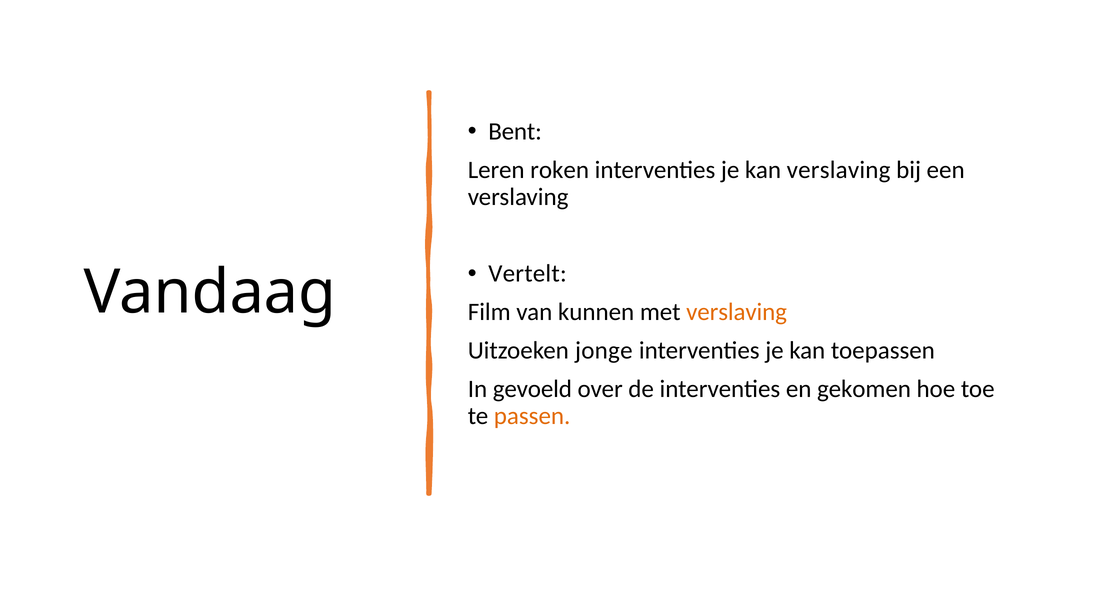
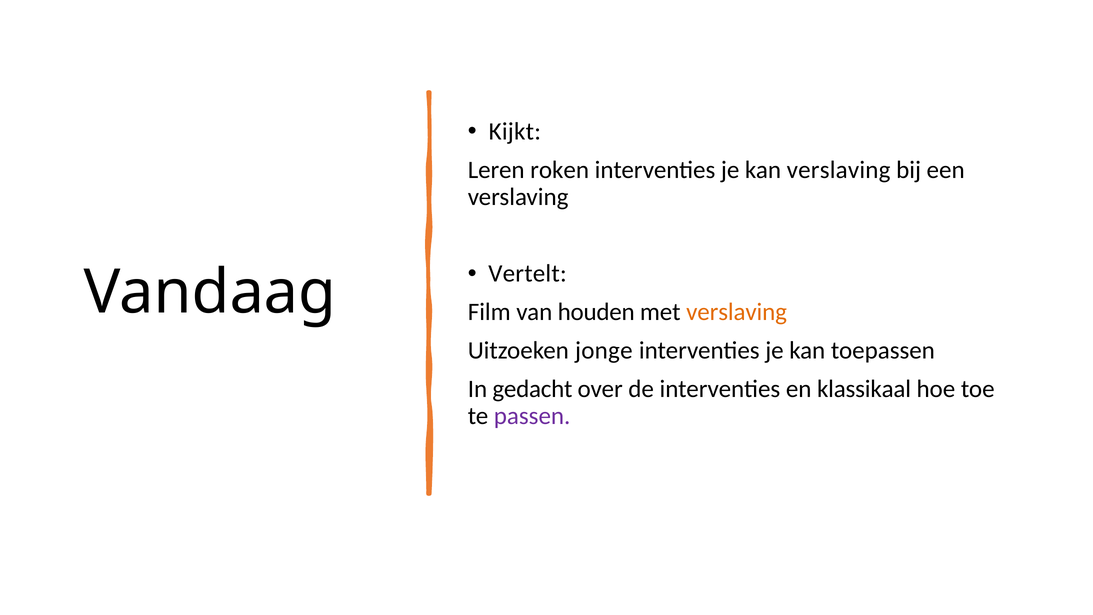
Bent: Bent -> Kijkt
kunnen: kunnen -> houden
gevoeld: gevoeld -> gedacht
gekomen: gekomen -> klassikaal
passen colour: orange -> purple
